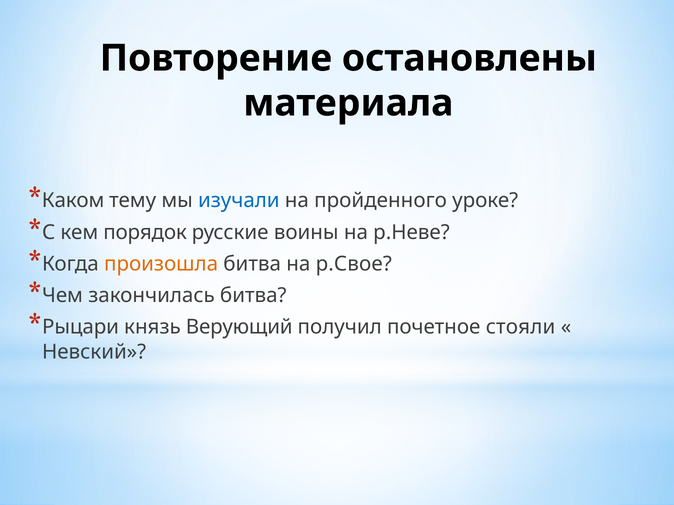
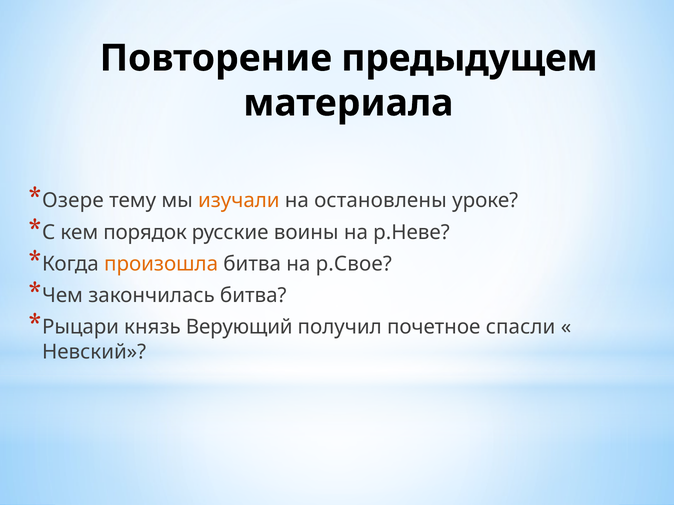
остановлены: остановлены -> предыдущем
Каком: Каком -> Озере
изучали colour: blue -> orange
пройденного: пройденного -> остановлены
стояли: стояли -> спасли
